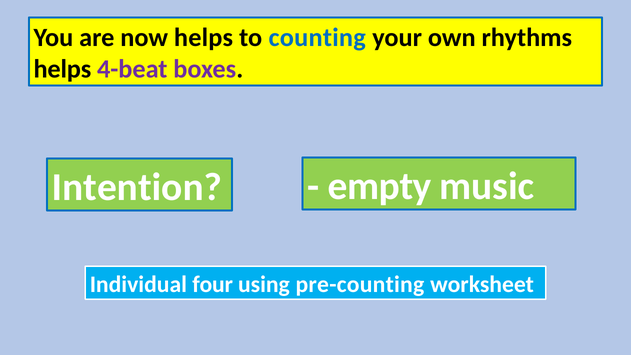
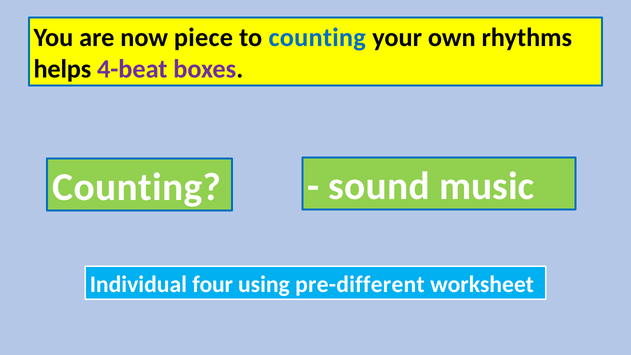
now helps: helps -> piece
Intention at (137, 187): Intention -> Counting
empty: empty -> sound
pre-counting: pre-counting -> pre-different
